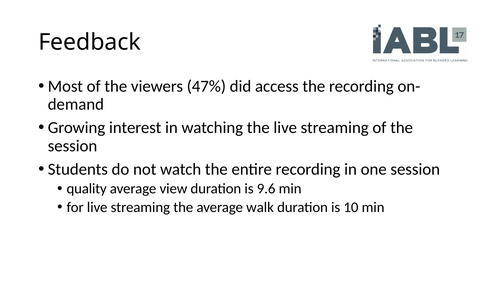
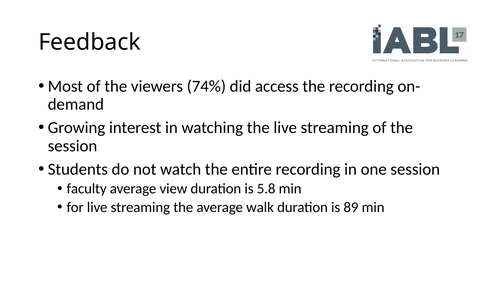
47%: 47% -> 74%
quality: quality -> faculty
9.6: 9.6 -> 5.8
10: 10 -> 89
